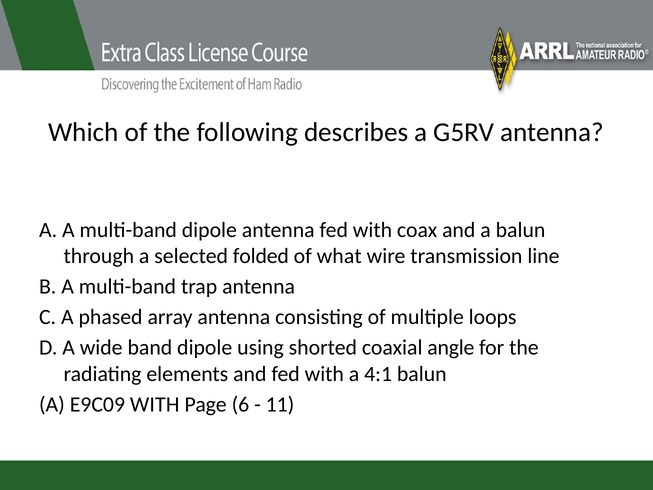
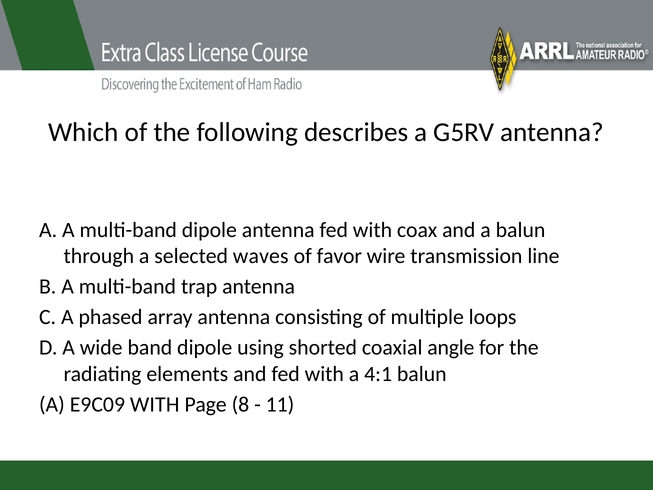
folded: folded -> waves
what: what -> favor
6: 6 -> 8
